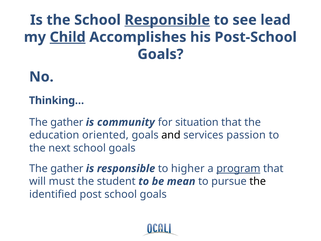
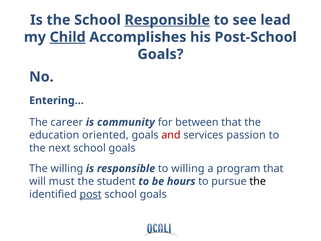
Thinking…: Thinking… -> Entering…
gather at (67, 122): gather -> career
situation: situation -> between
and colour: black -> red
gather at (67, 168): gather -> willing
to higher: higher -> willing
program underline: present -> none
mean: mean -> hours
post underline: none -> present
